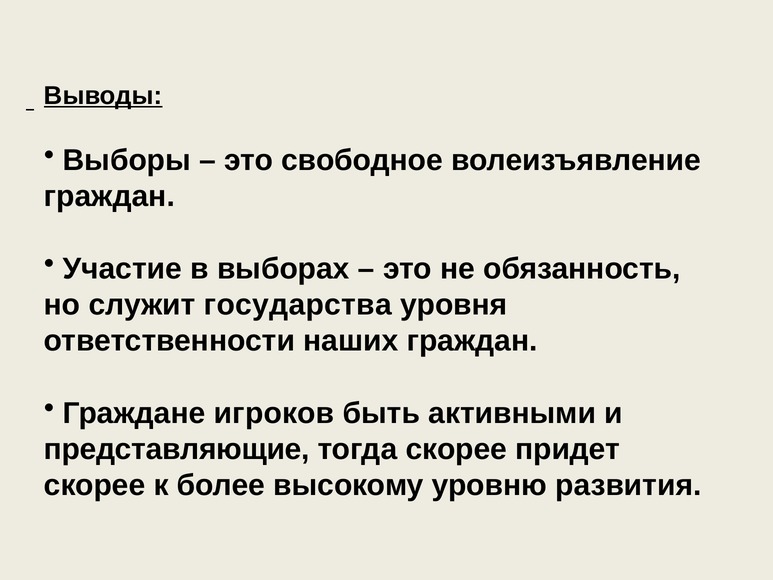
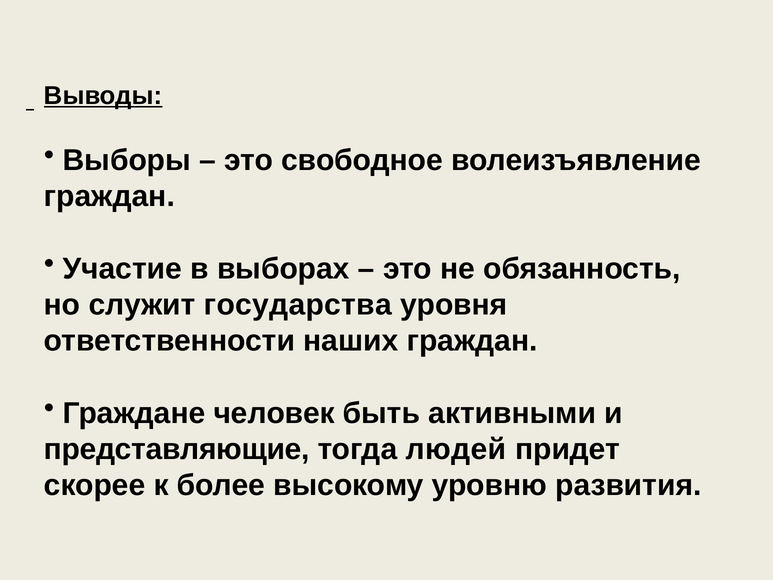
игроков: игроков -> человек
тогда скорее: скорее -> людей
